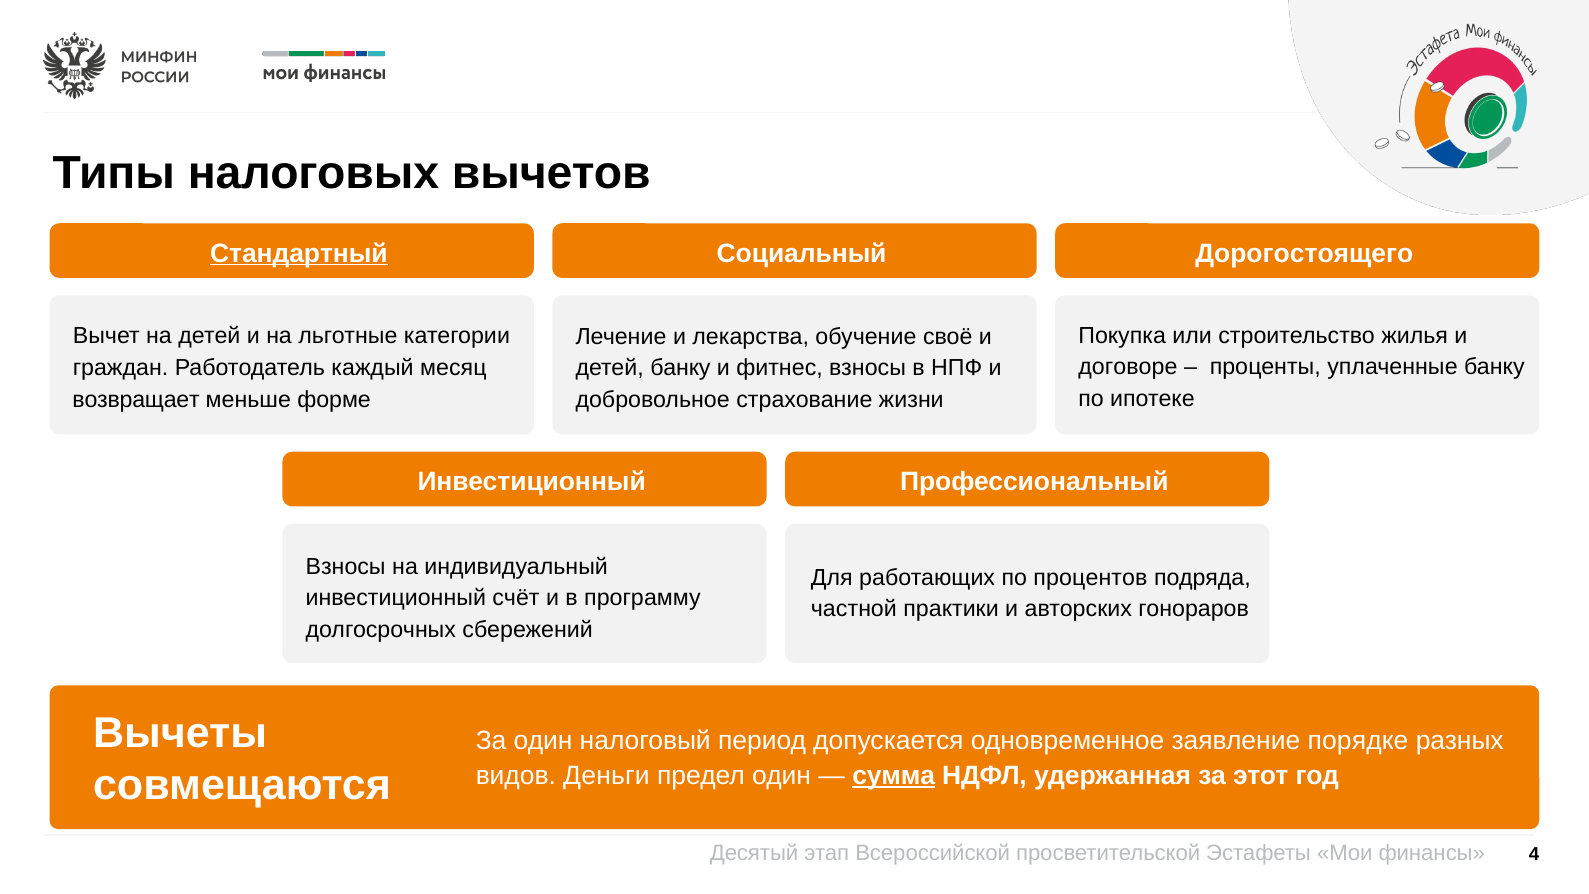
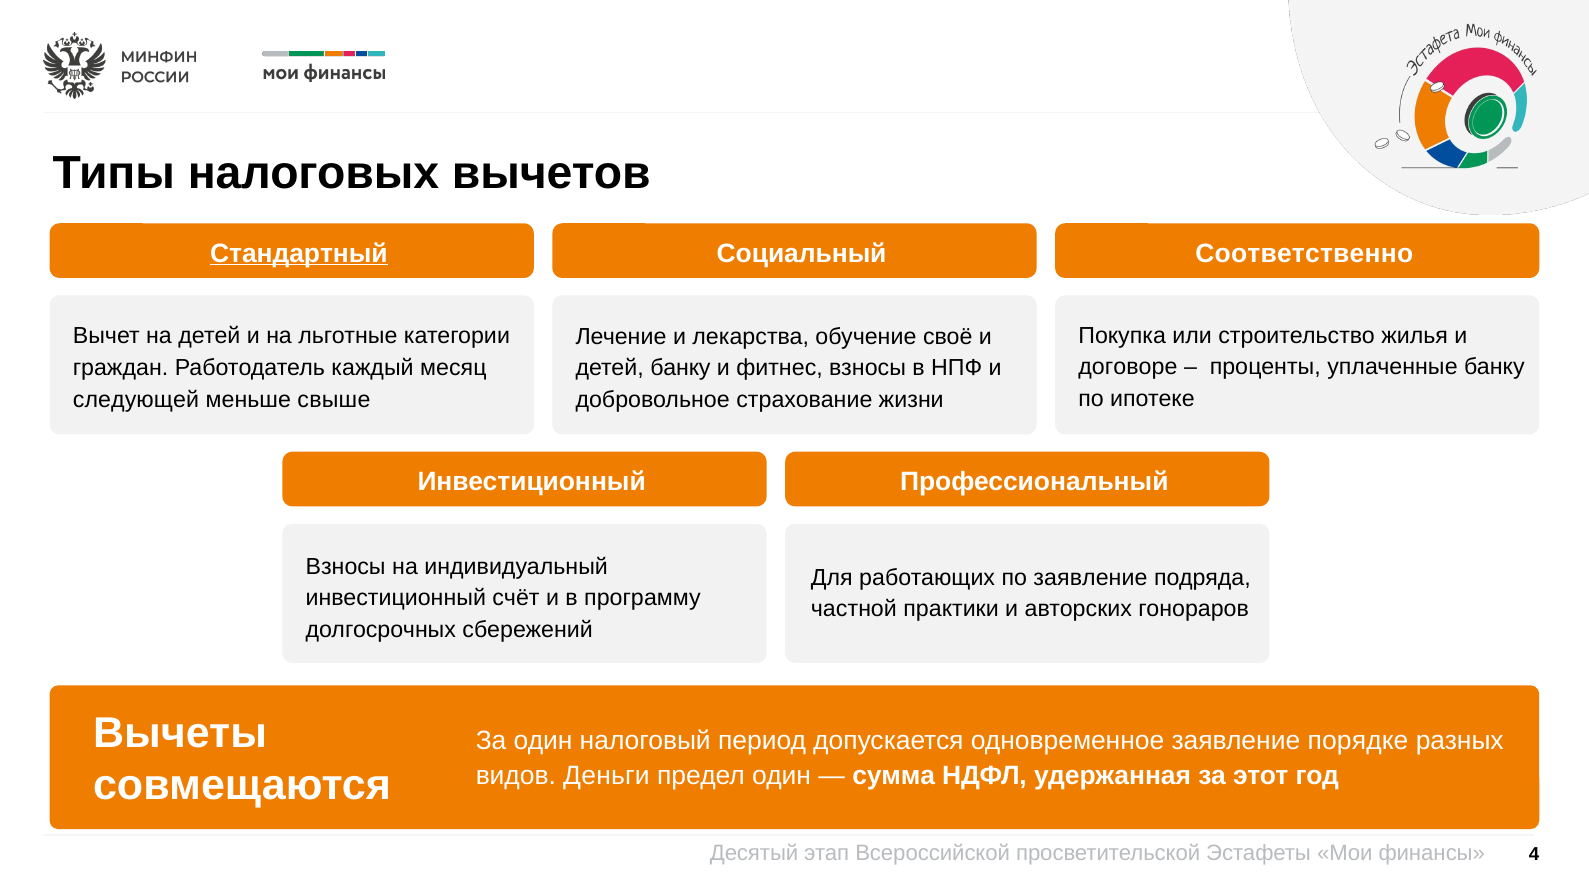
Дорогостоящего: Дорогостоящего -> Соответственно
возвращает: возвращает -> следующей
форме: форме -> свыше
по процентов: процентов -> заявление
сумма underline: present -> none
